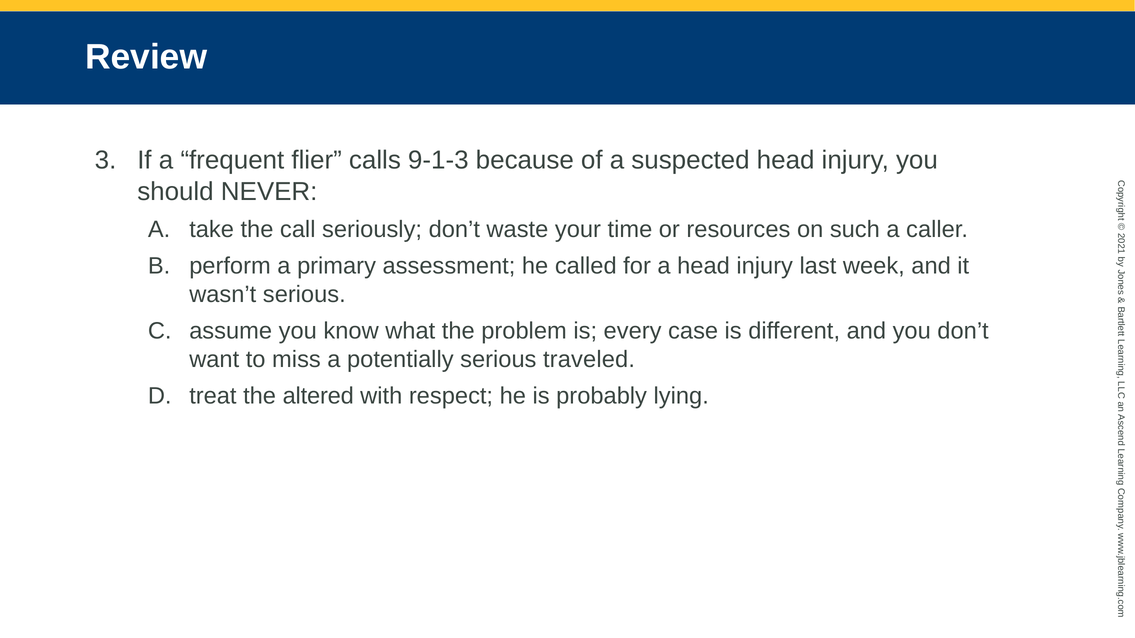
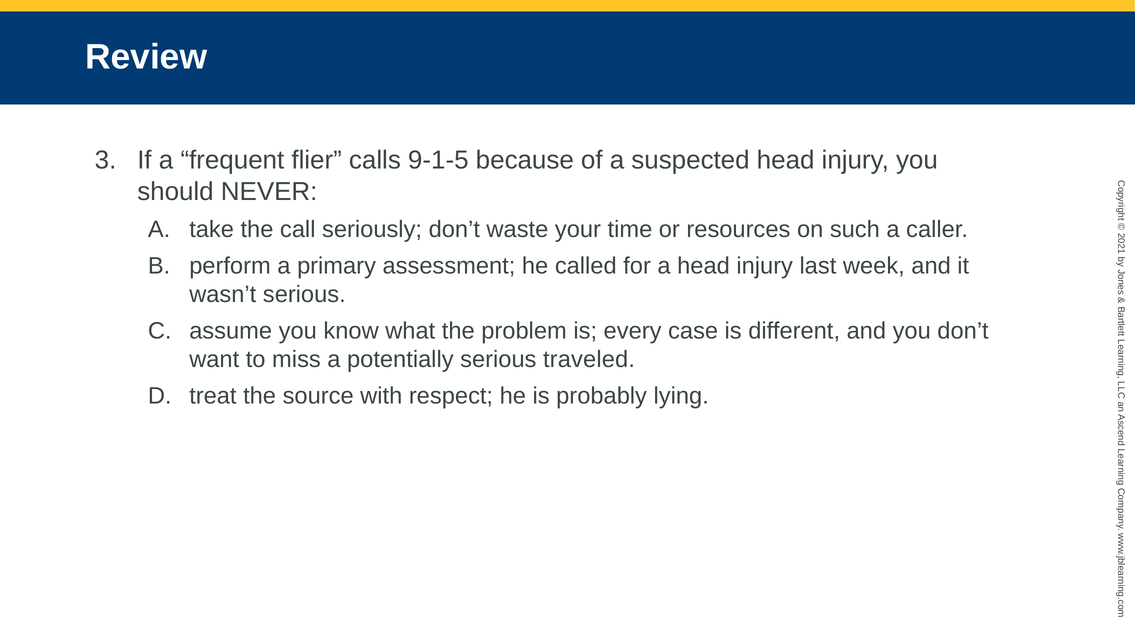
9-1-3: 9-1-3 -> 9-1-5
altered: altered -> source
